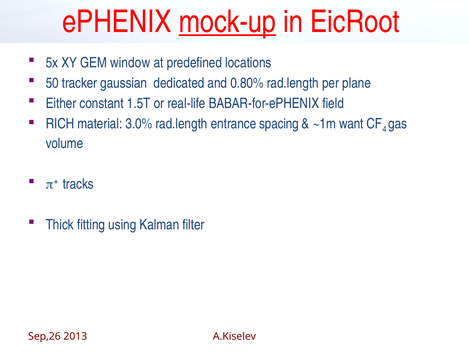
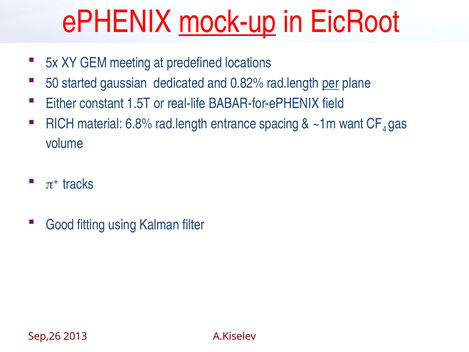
window: window -> meeting
tracker: tracker -> started
0.80%: 0.80% -> 0.82%
per underline: none -> present
3.0%: 3.0% -> 6.8%
Thick: Thick -> Good
